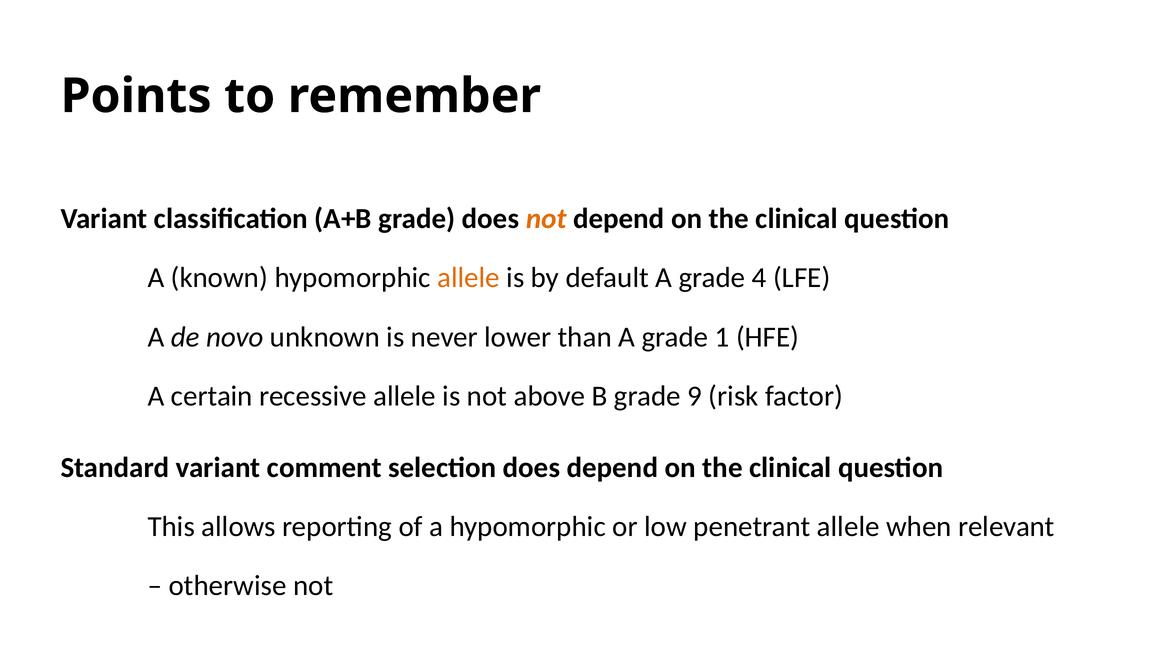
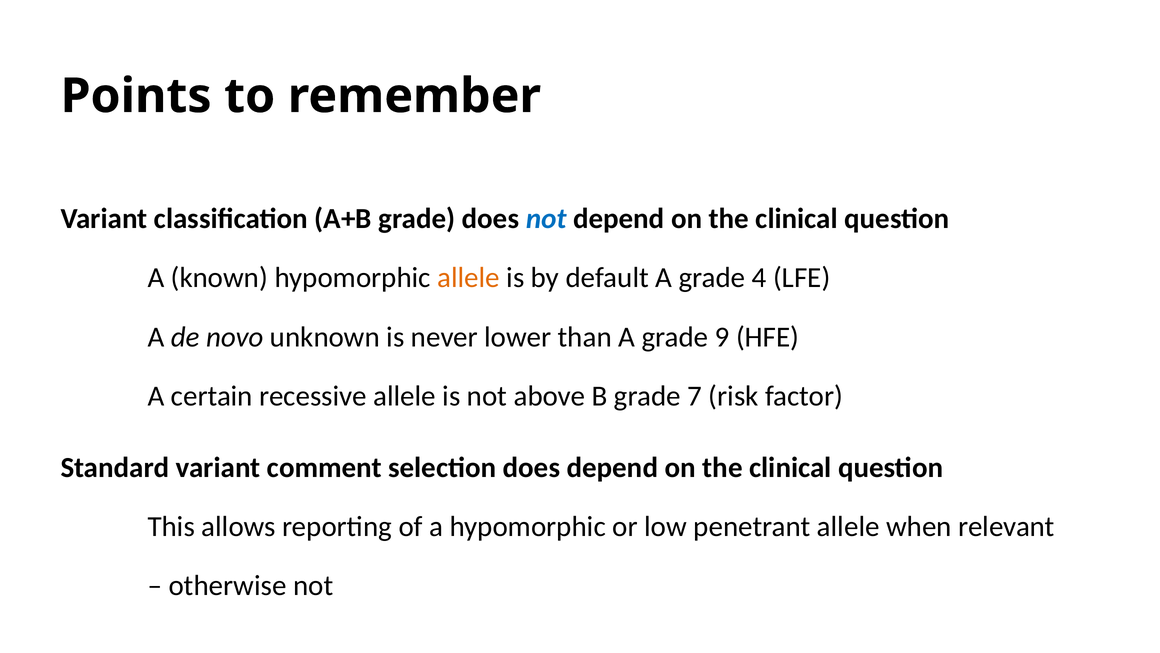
not at (546, 218) colour: orange -> blue
1: 1 -> 9
9: 9 -> 7
